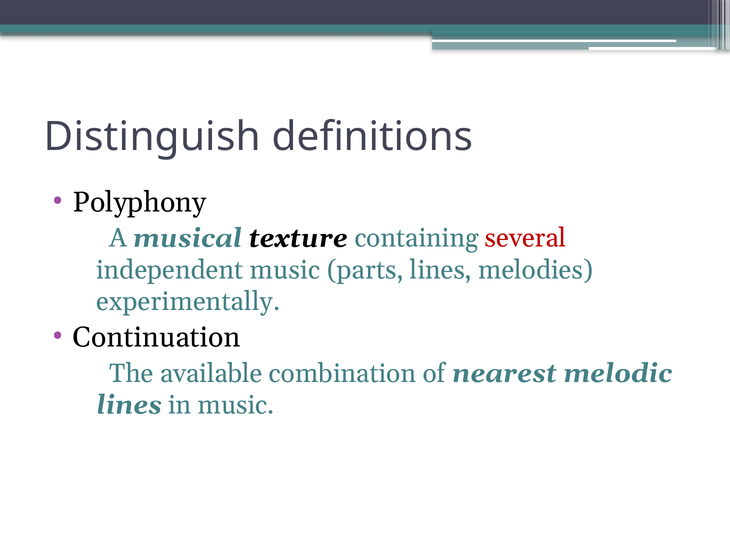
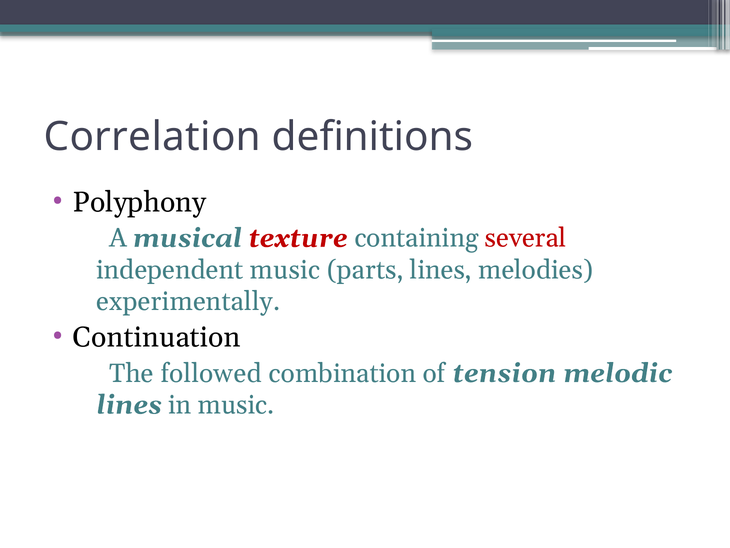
Distinguish: Distinguish -> Correlation
texture colour: black -> red
available: available -> followed
nearest: nearest -> tension
